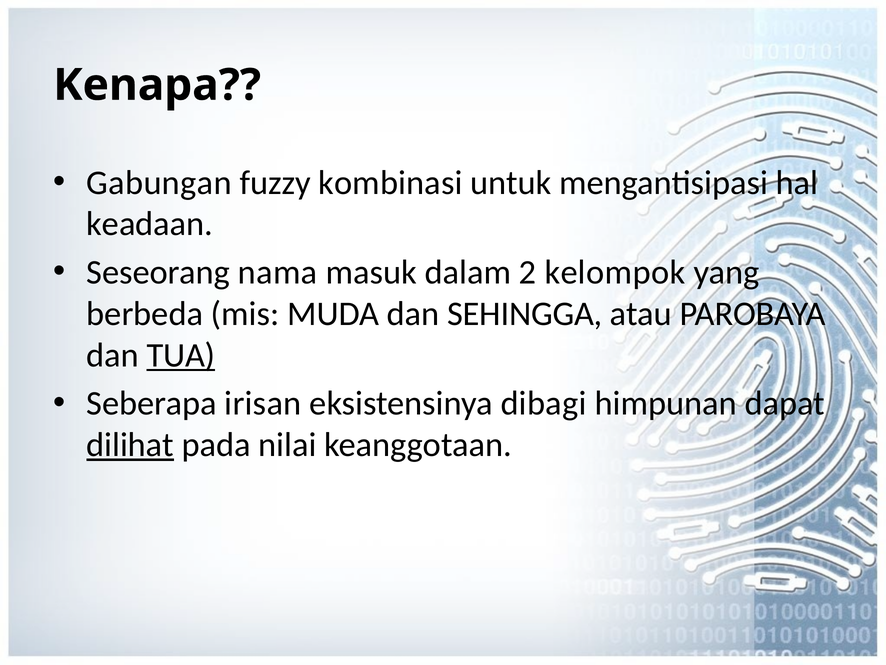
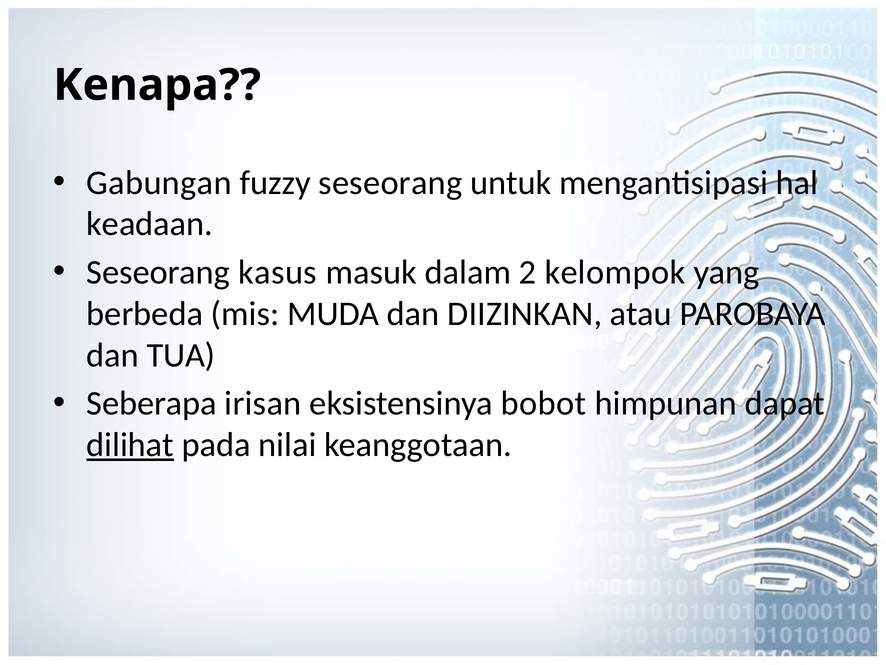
fuzzy kombinasi: kombinasi -> seseorang
nama: nama -> kasus
SEHINGGA: SEHINGGA -> DIIZINKAN
TUA underline: present -> none
dibagi: dibagi -> bobot
